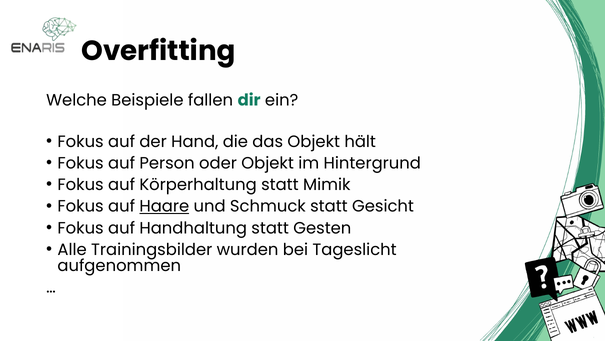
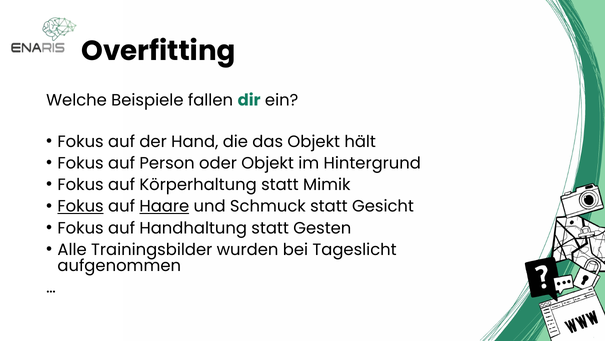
Fokus at (81, 206) underline: none -> present
